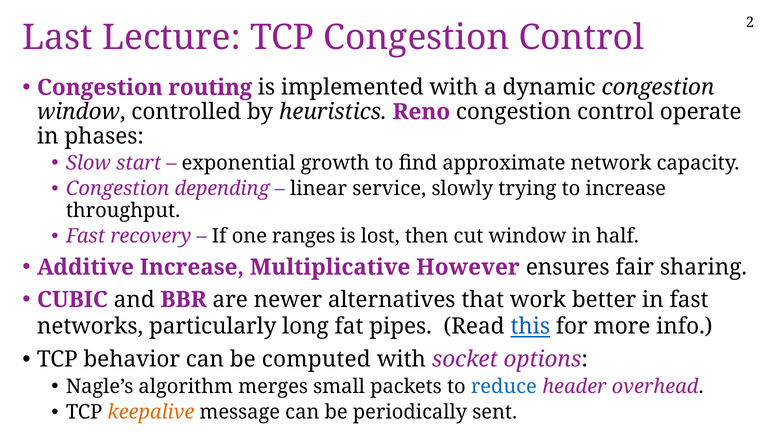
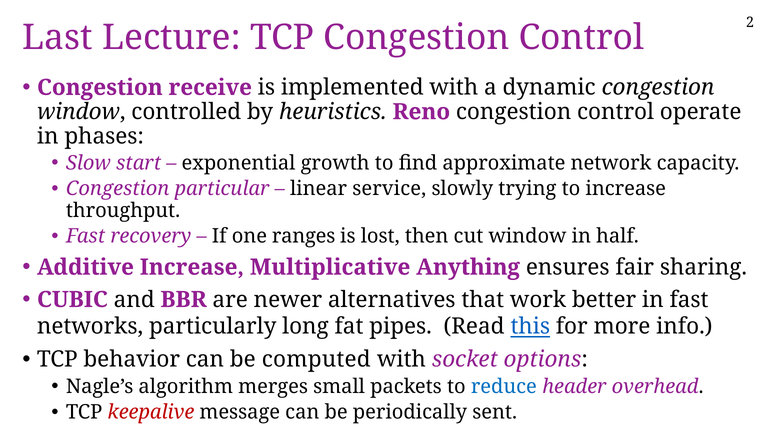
routing: routing -> receive
depending: depending -> particular
However: However -> Anything
keepalive colour: orange -> red
